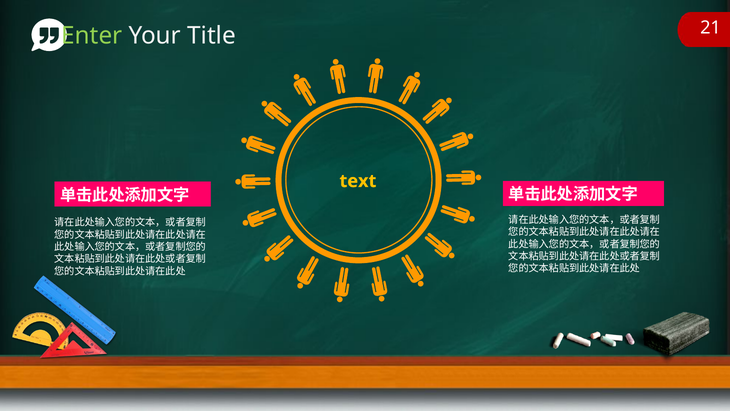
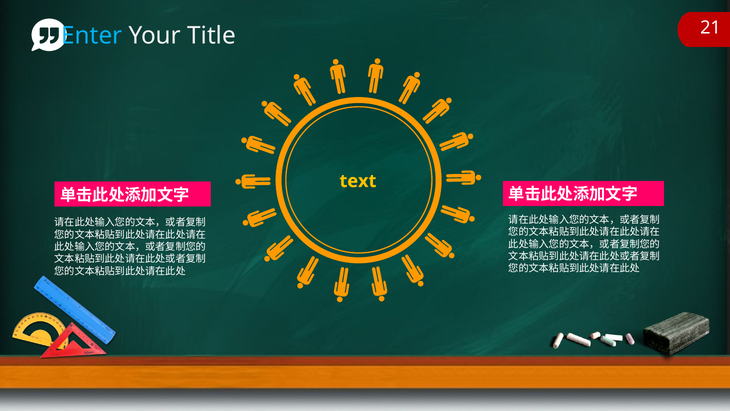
Enter colour: light green -> light blue
